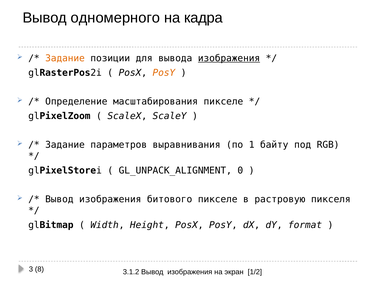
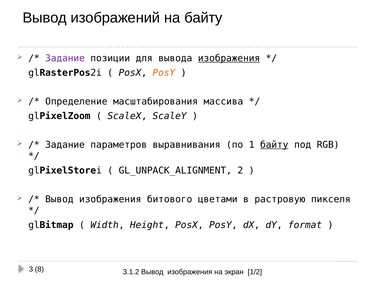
одномерного: одномерного -> изображений
на кадра: кадра -> байту
Задание at (65, 58) colour: orange -> purple
масштабирования пикселе: пикселе -> массива
байту at (274, 145) underline: none -> present
0: 0 -> 2
битового пикселе: пикселе -> цветами
